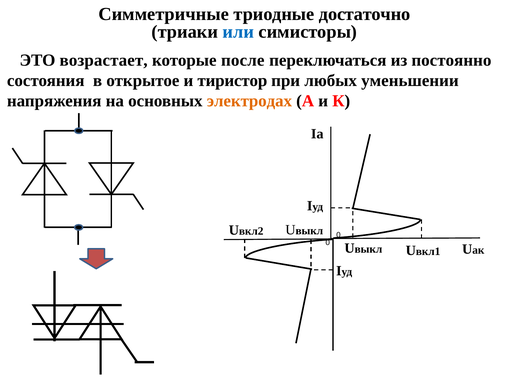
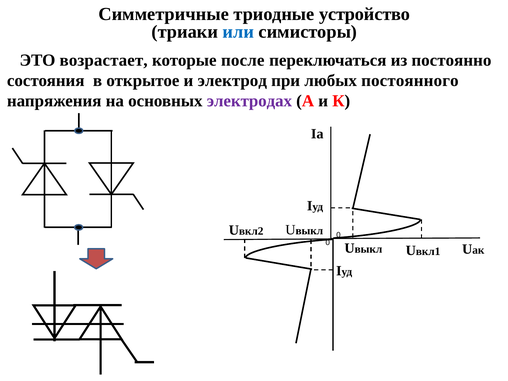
достаточно: достаточно -> устройство
тиристор: тиристор -> электрод
уменьшении: уменьшении -> постоянного
электродах colour: orange -> purple
